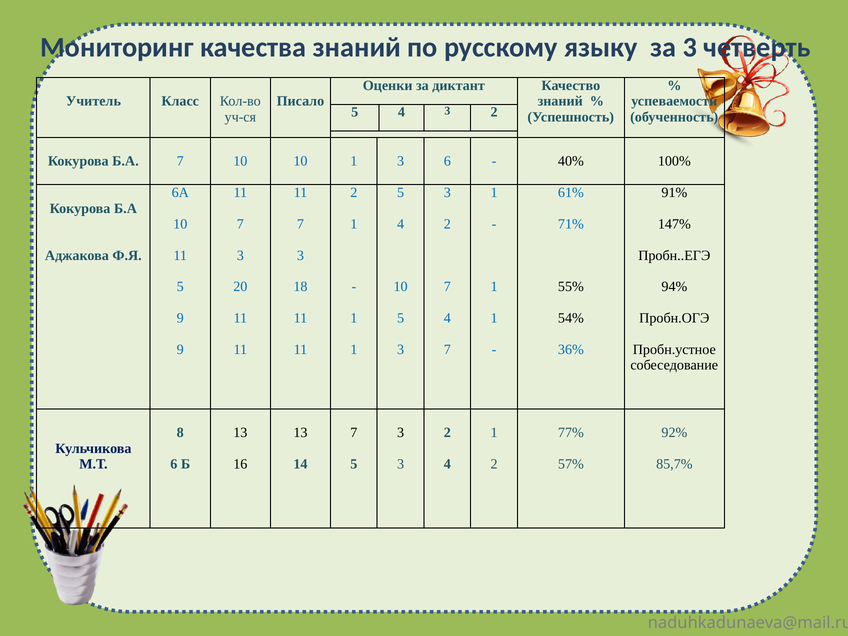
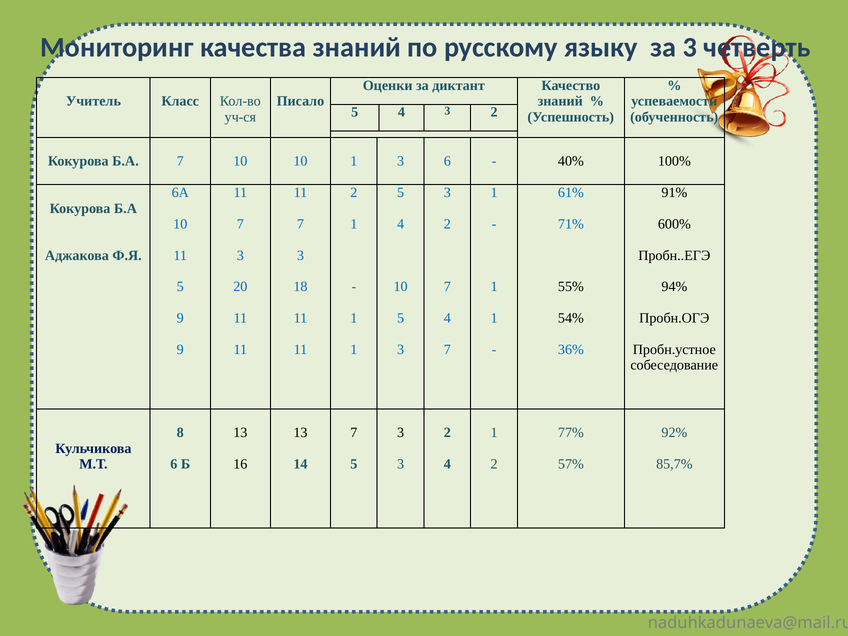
147%: 147% -> 600%
